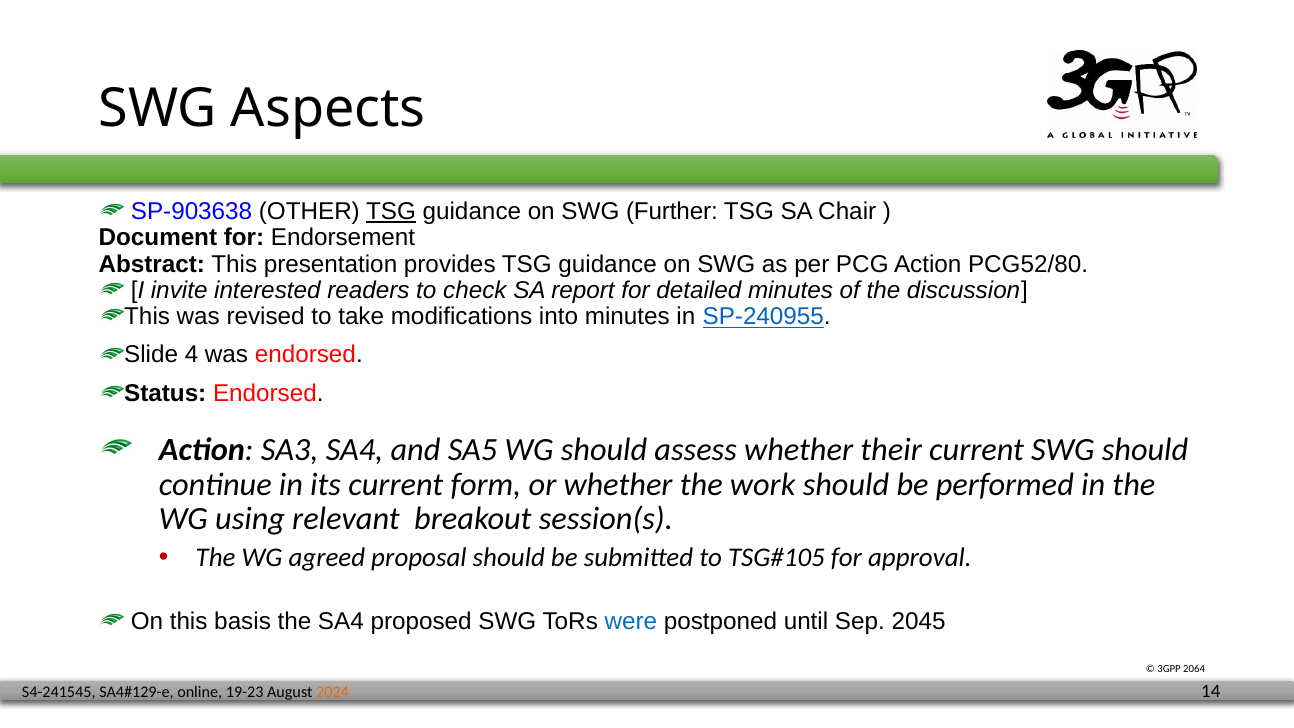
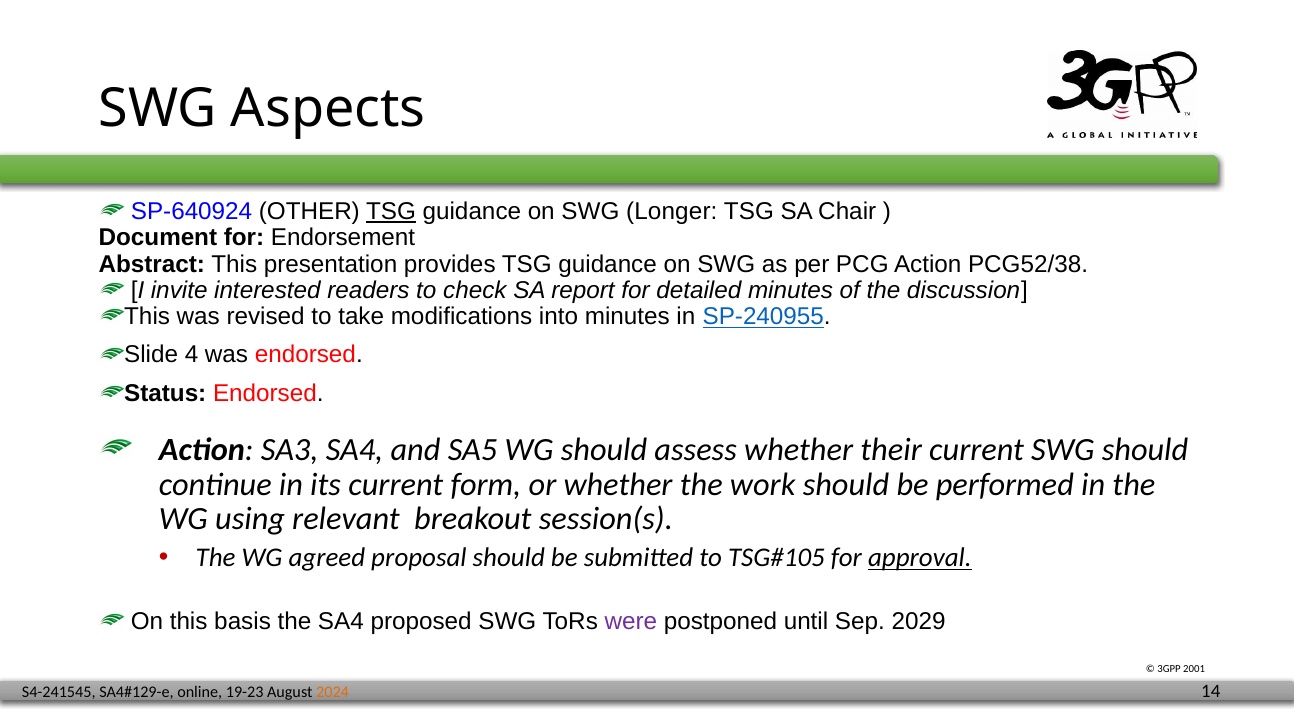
SP-903638: SP-903638 -> SP-640924
Further: Further -> Longer
PCG52/80: PCG52/80 -> PCG52/38
approval underline: none -> present
were colour: blue -> purple
2045: 2045 -> 2029
2064: 2064 -> 2001
